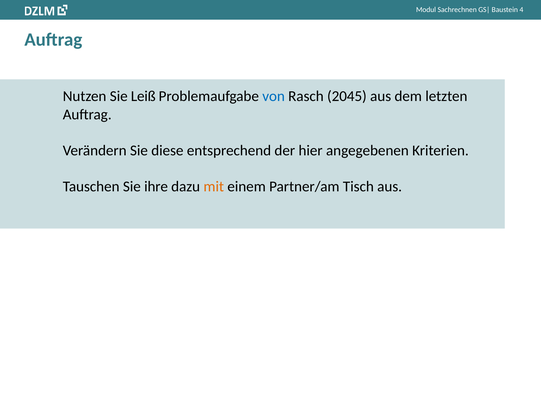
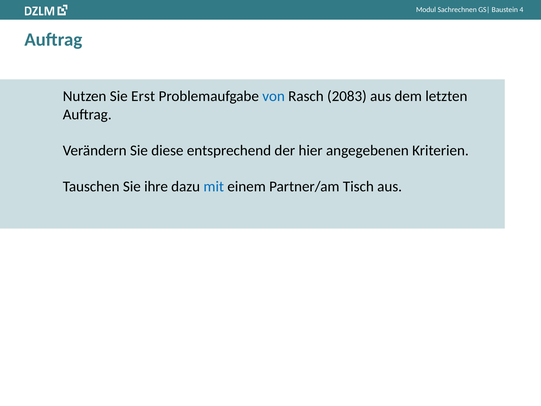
Leiß: Leiß -> Erst
2045: 2045 -> 2083
mit colour: orange -> blue
